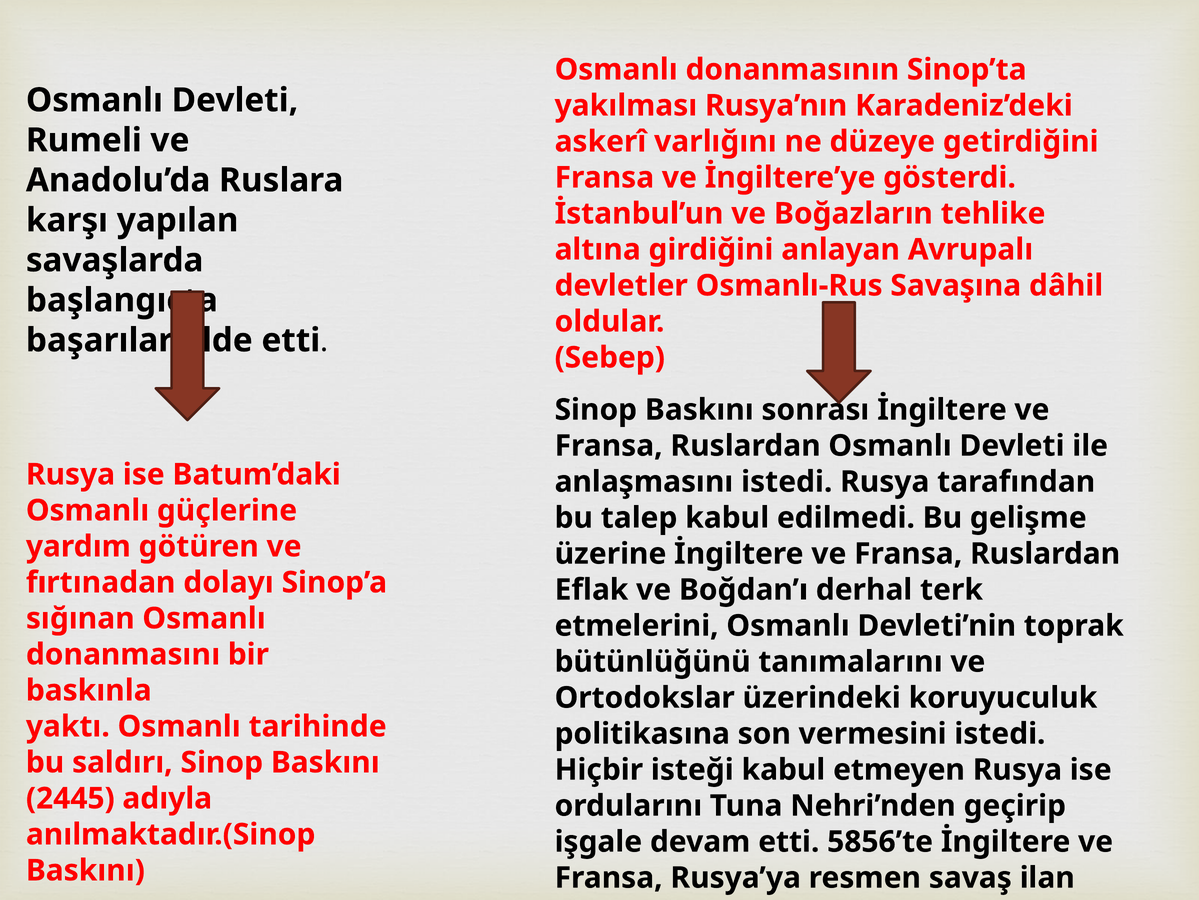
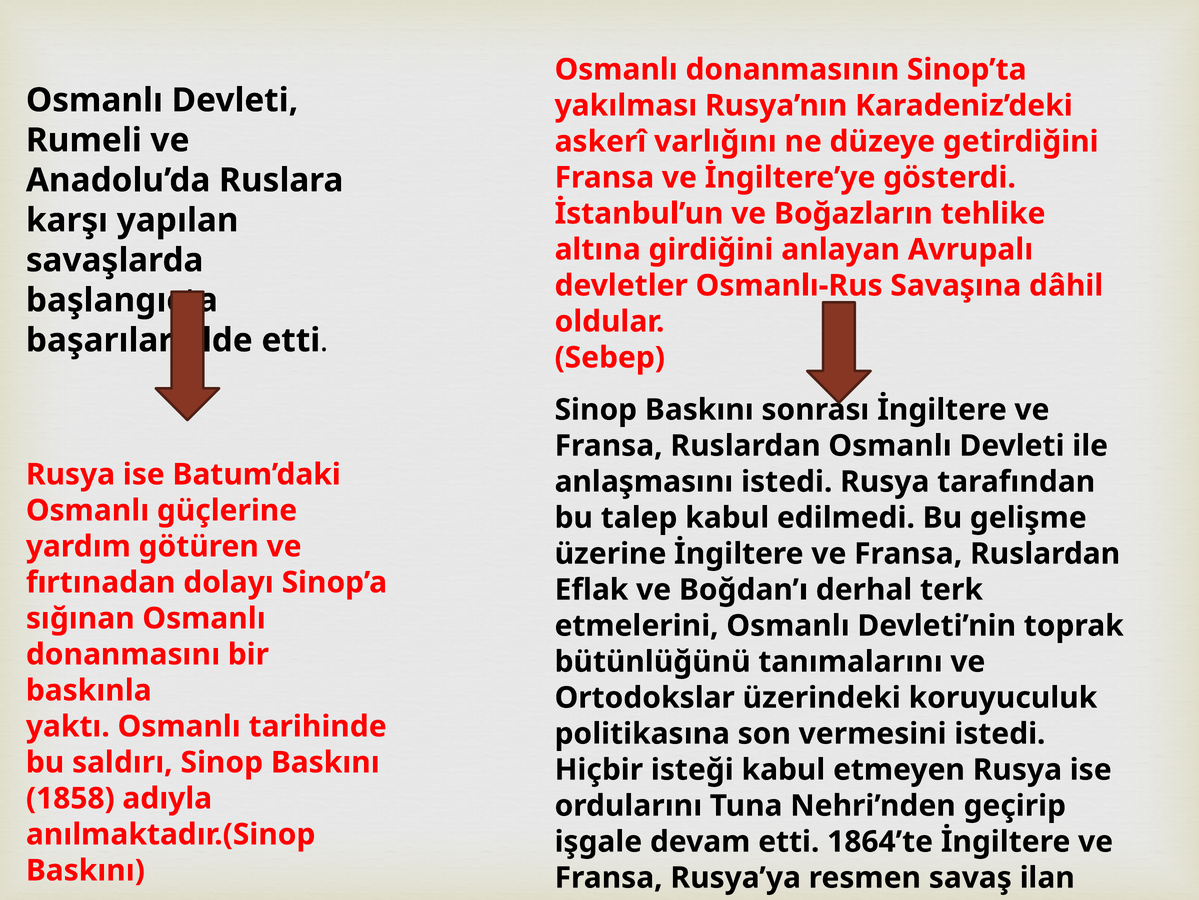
2445: 2445 -> 1858
5856’te: 5856’te -> 1864’te
